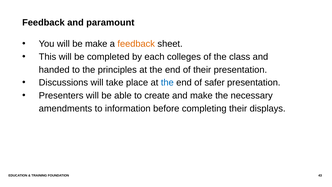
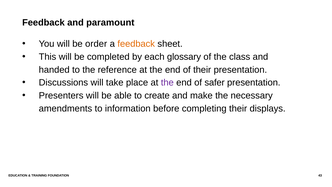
be make: make -> order
colleges: colleges -> glossary
principles: principles -> reference
the at (167, 83) colour: blue -> purple
